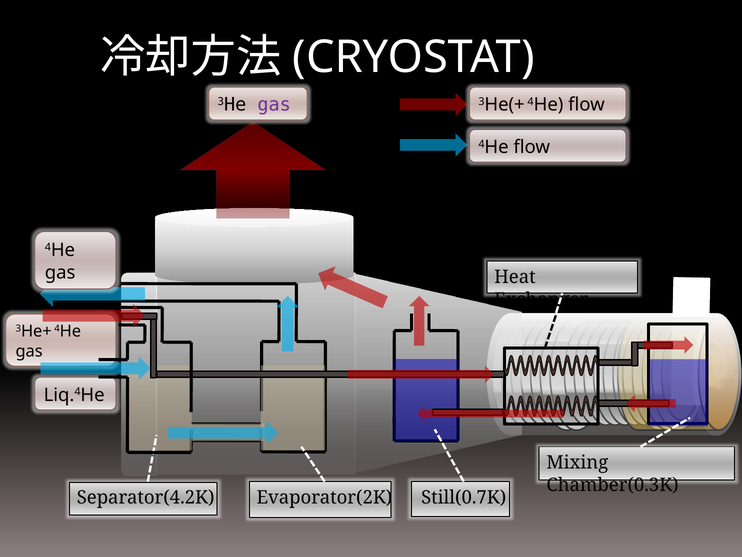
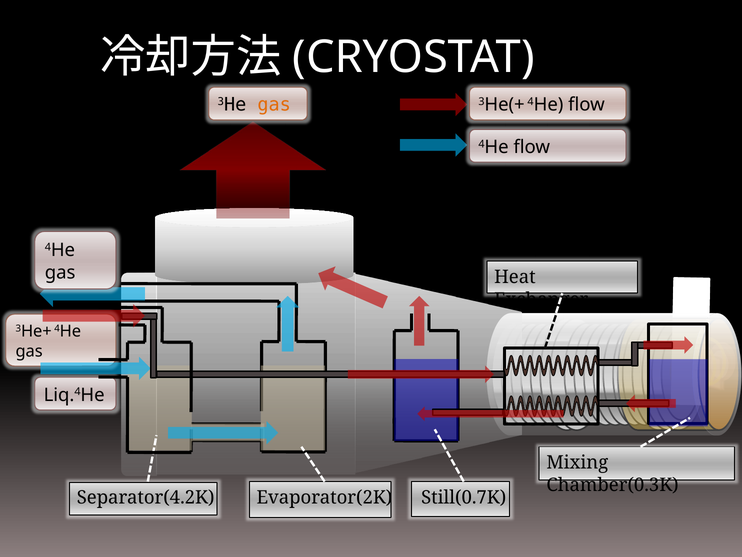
gas at (274, 105) colour: purple -> orange
